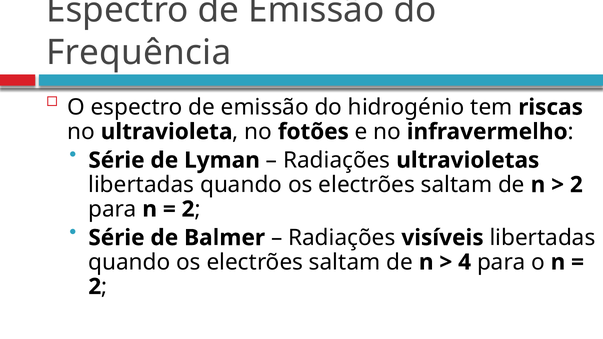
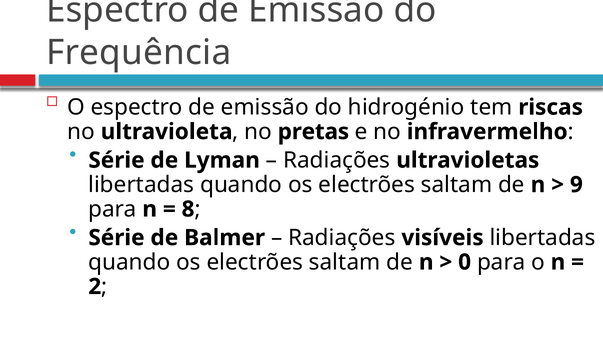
fotões: fotões -> pretas
2 at (576, 185): 2 -> 9
2 at (188, 209): 2 -> 8
4: 4 -> 0
